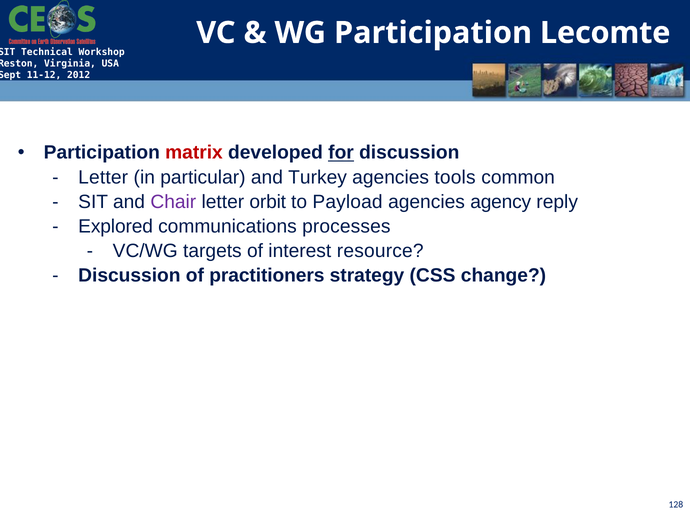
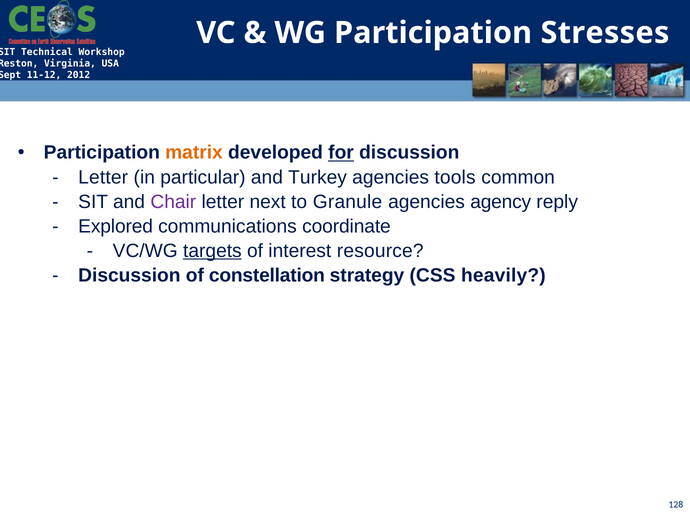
Lecomte: Lecomte -> Stresses
matrix colour: red -> orange
orbit: orbit -> next
Payload: Payload -> Granule
processes: processes -> coordinate
targets underline: none -> present
practitioners: practitioners -> constellation
change: change -> heavily
